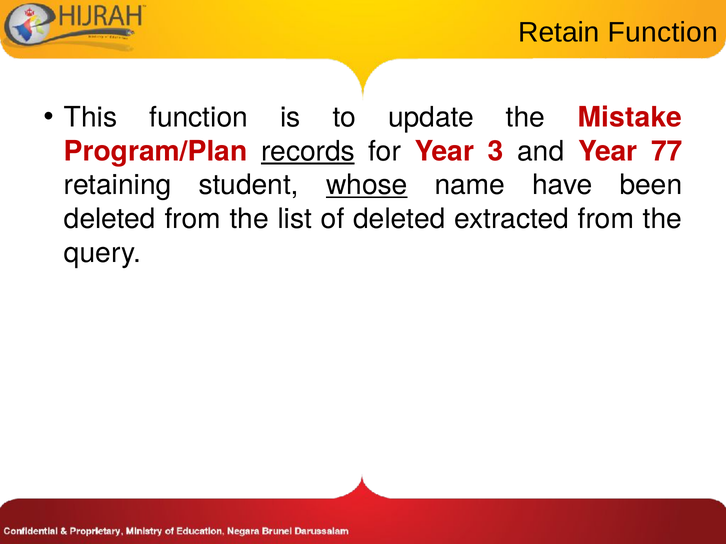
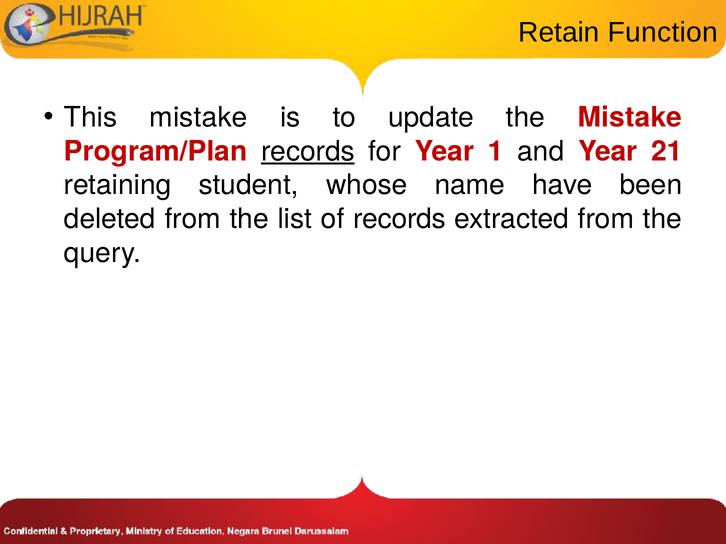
This function: function -> mistake
3: 3 -> 1
77: 77 -> 21
whose underline: present -> none
of deleted: deleted -> records
